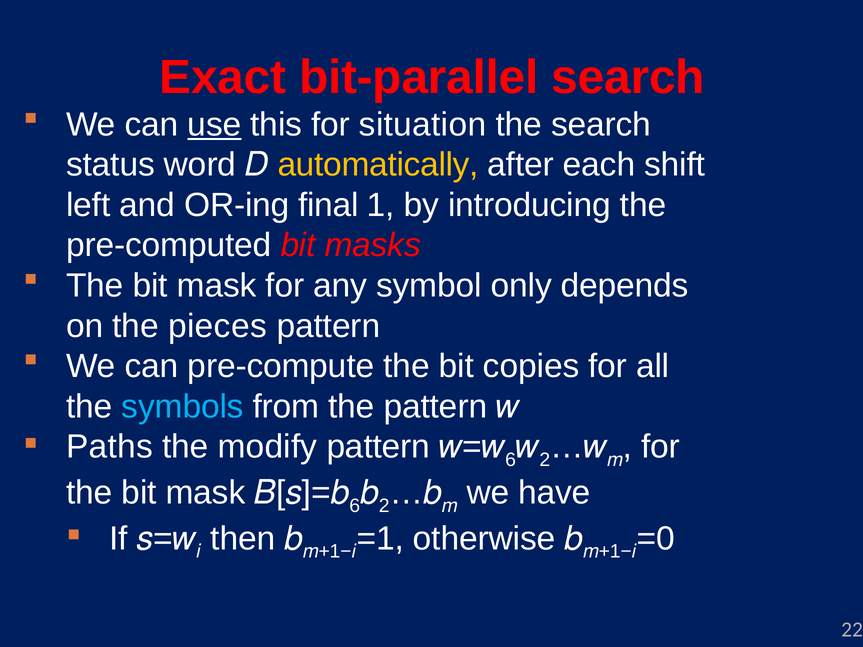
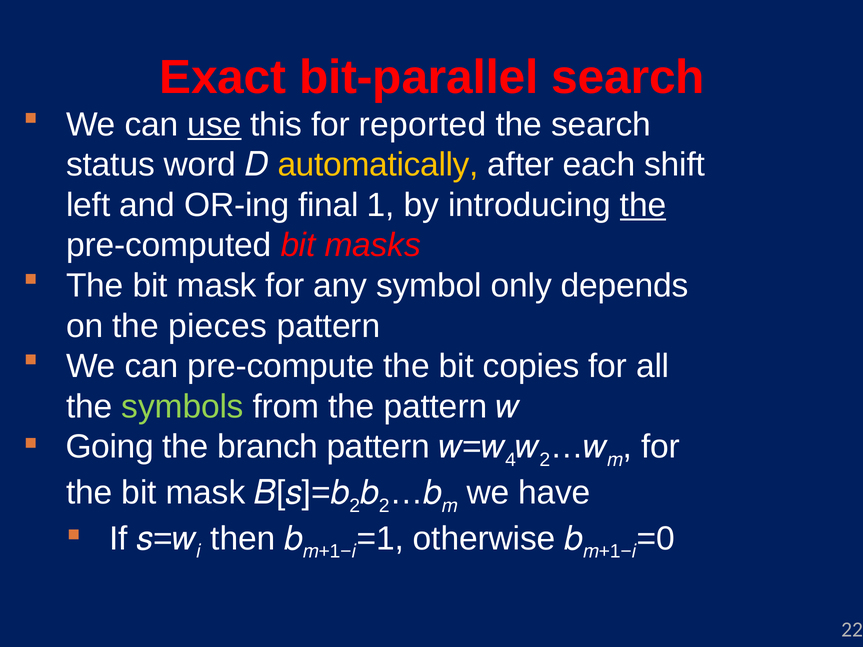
situation: situation -> reported
the at (643, 205) underline: none -> present
symbols colour: light blue -> light green
Paths: Paths -> Going
modify: modify -> branch
𝑤 6: 6 -> 4
6 at (355, 506): 6 -> 2
